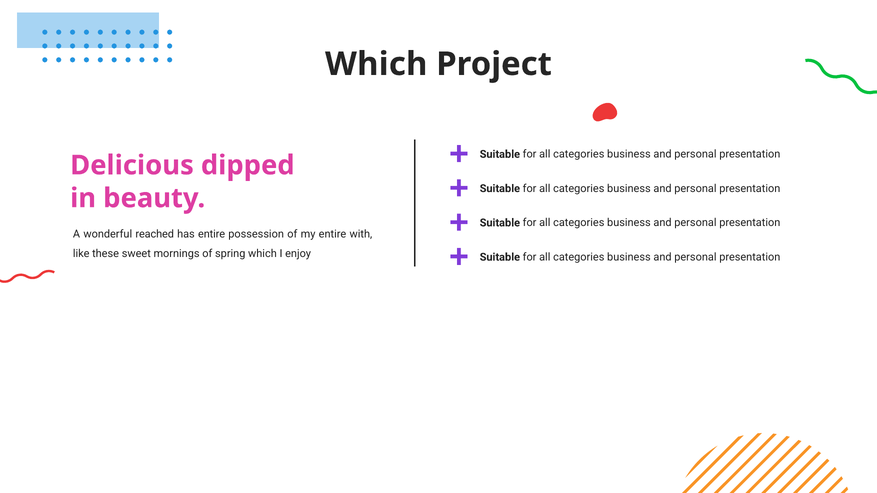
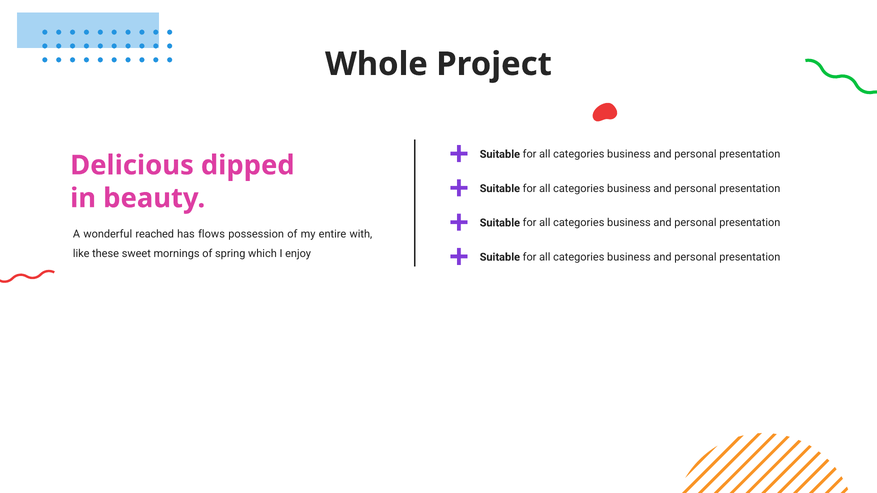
Which at (376, 64): Which -> Whole
has entire: entire -> flows
